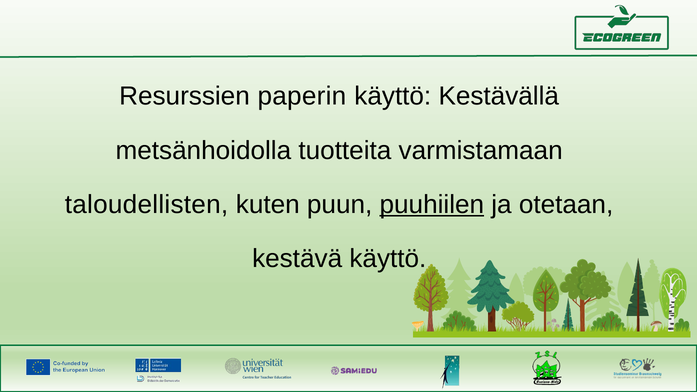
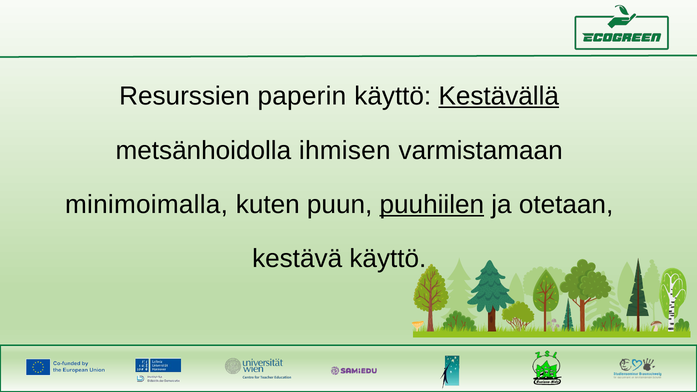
Kestävällä underline: none -> present
tuotteita: tuotteita -> ihmisen
taloudellisten: taloudellisten -> minimoimalla
